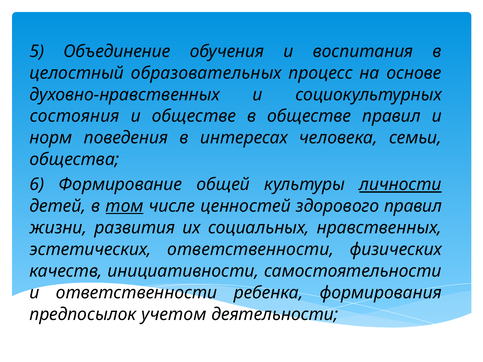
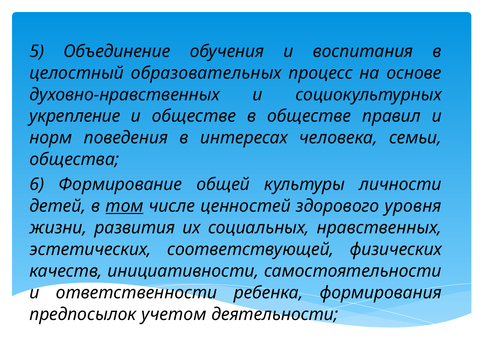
состояния: состояния -> укрепление
личности underline: present -> none
здорового правил: правил -> уровня
эстетических ответственности: ответственности -> соответствующей
